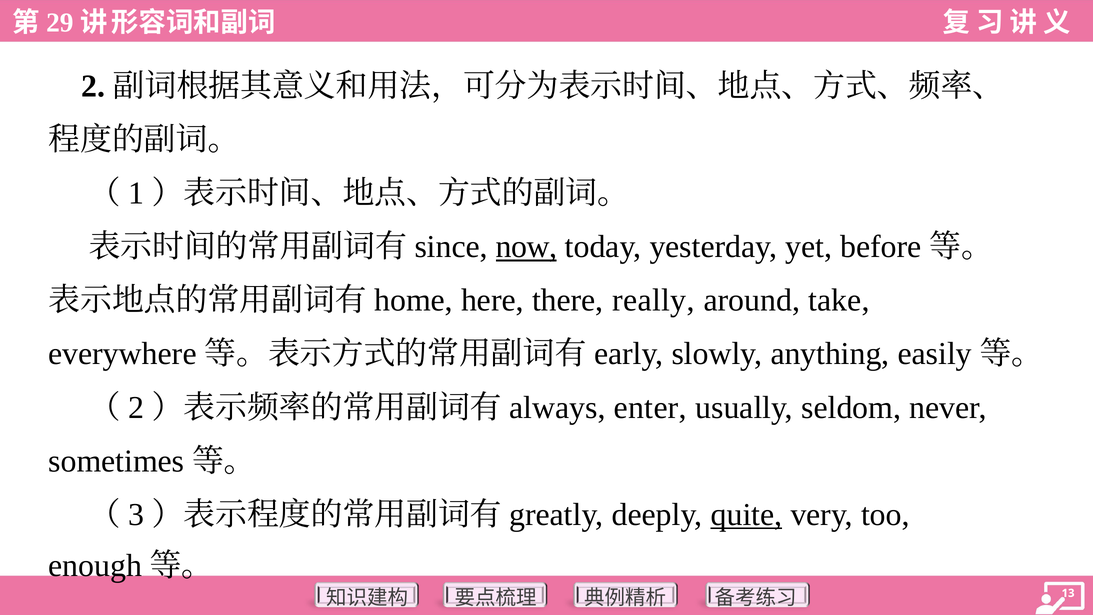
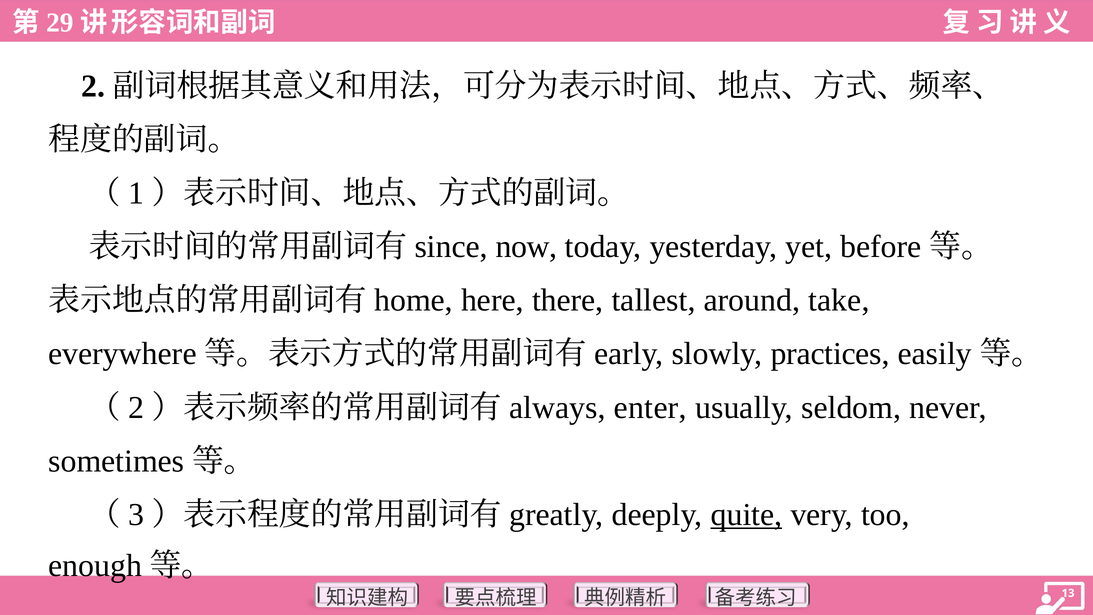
now underline: present -> none
really: really -> tallest
anything: anything -> practices
